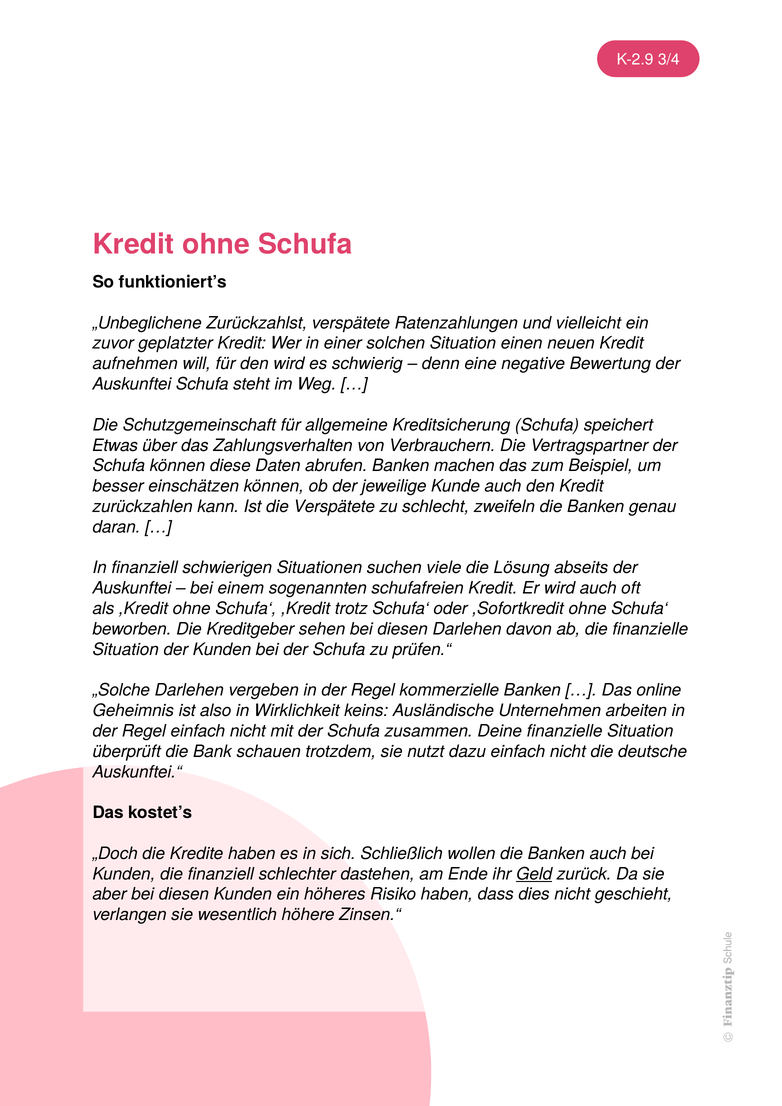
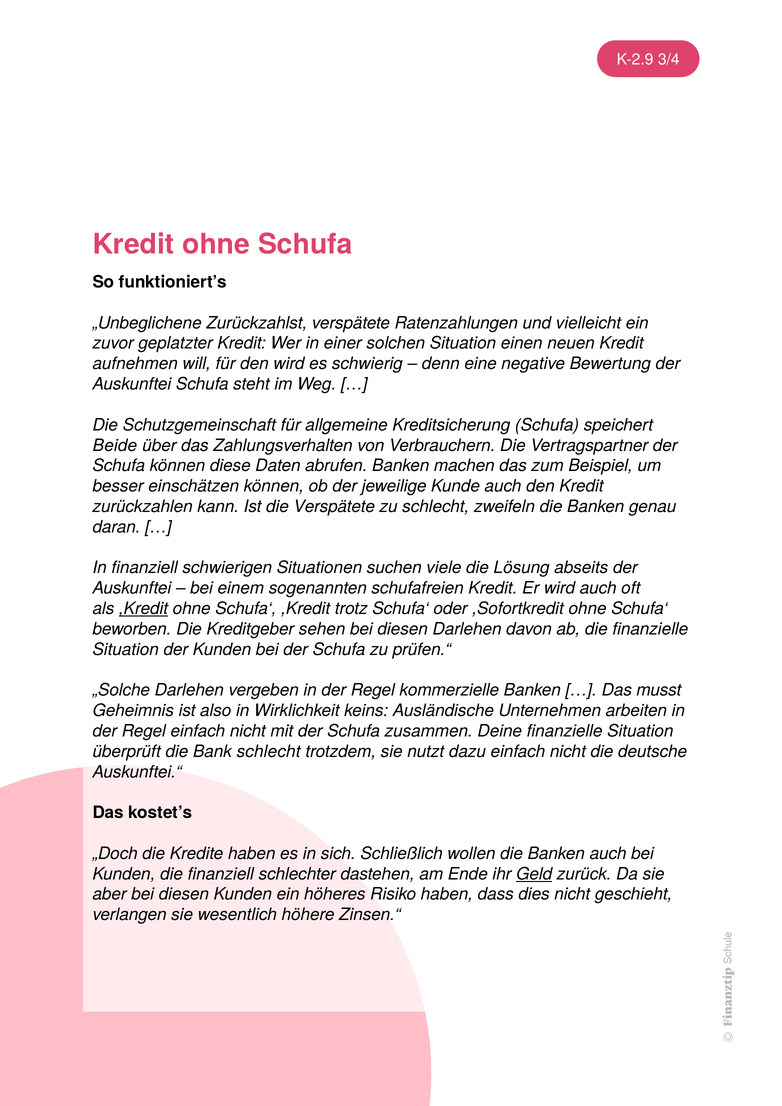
Etwas: Etwas -> Beide
,Kredit at (144, 609) underline: none -> present
online: online -> musst
Bank schauen: schauen -> schlecht
